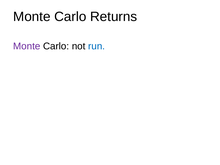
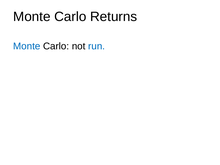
Monte at (27, 46) colour: purple -> blue
